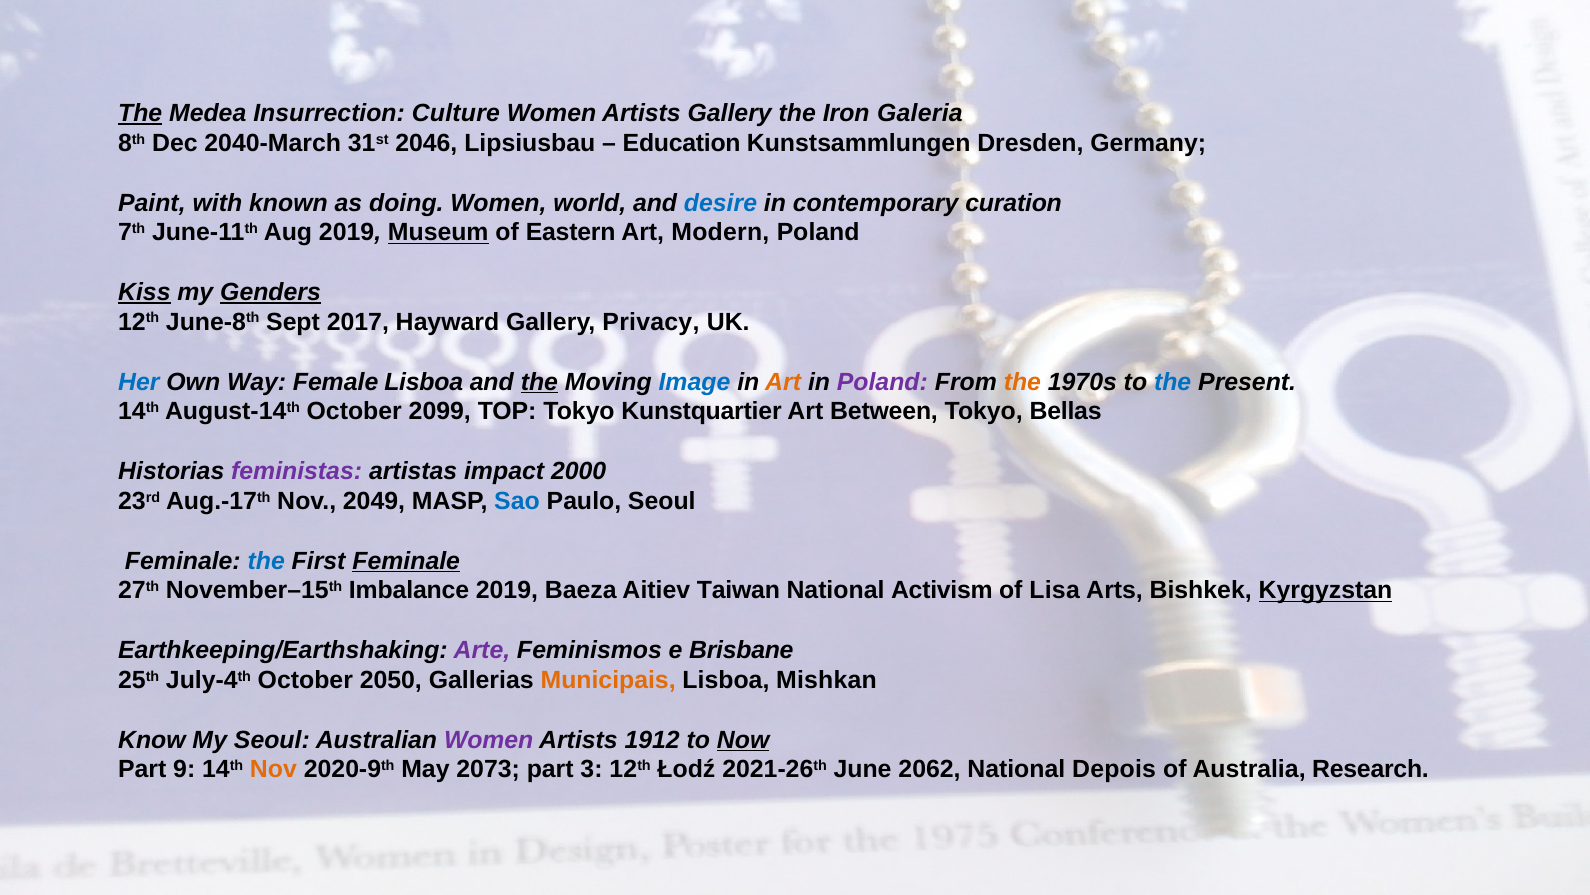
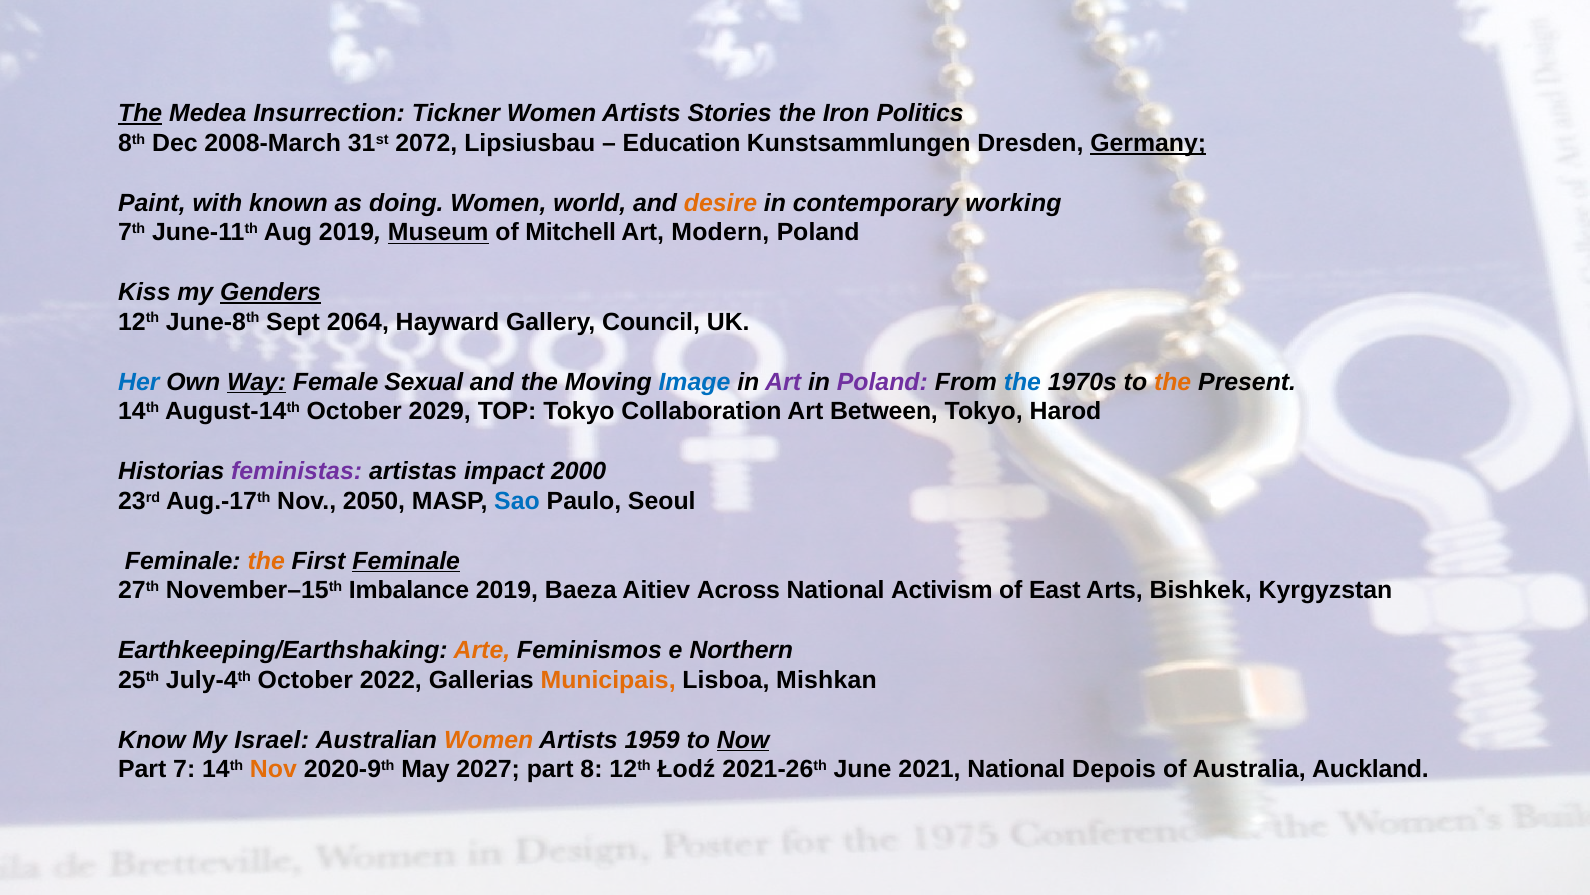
Culture: Culture -> Tickner
Artists Gallery: Gallery -> Stories
Galeria: Galeria -> Politics
2040-March: 2040-March -> 2008-March
2046: 2046 -> 2072
Germany underline: none -> present
desire colour: blue -> orange
curation: curation -> working
Eastern: Eastern -> Mitchell
Kiss underline: present -> none
2017: 2017 -> 2064
Privacy: Privacy -> Council
Way underline: none -> present
Female Lisboa: Lisboa -> Sexual
the at (539, 382) underline: present -> none
Art at (783, 382) colour: orange -> purple
the at (1022, 382) colour: orange -> blue
the at (1173, 382) colour: blue -> orange
2099: 2099 -> 2029
Kunstquartier: Kunstquartier -> Collaboration
Bellas: Bellas -> Harod
2049: 2049 -> 2050
the at (266, 561) colour: blue -> orange
Taiwan: Taiwan -> Across
Lisa: Lisa -> East
Kyrgyzstan underline: present -> none
Arte colour: purple -> orange
Brisbane: Brisbane -> Northern
2050: 2050 -> 2022
My Seoul: Seoul -> Israel
Women at (489, 739) colour: purple -> orange
1912: 1912 -> 1959
9: 9 -> 7
2073: 2073 -> 2027
3: 3 -> 8
2062: 2062 -> 2021
Research: Research -> Auckland
